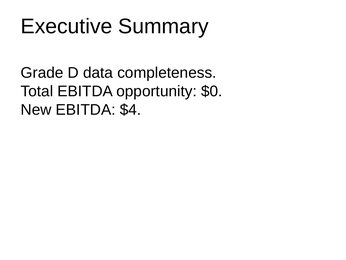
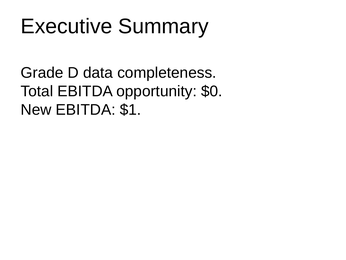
$4: $4 -> $1
